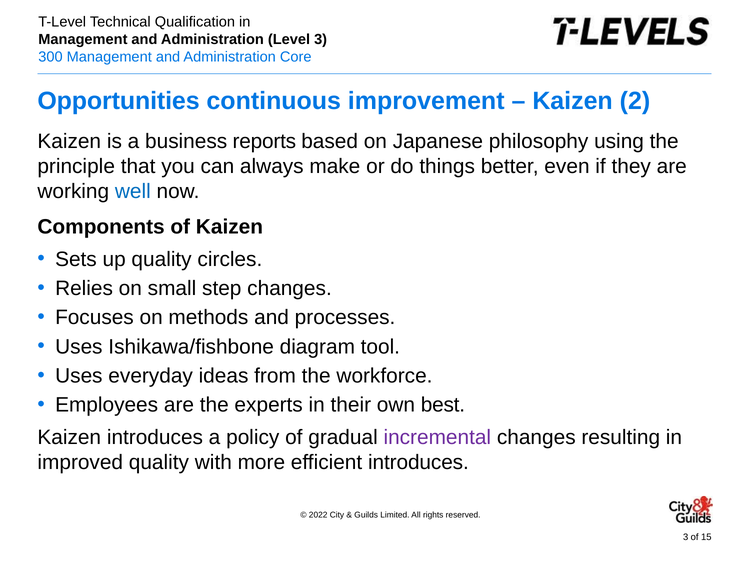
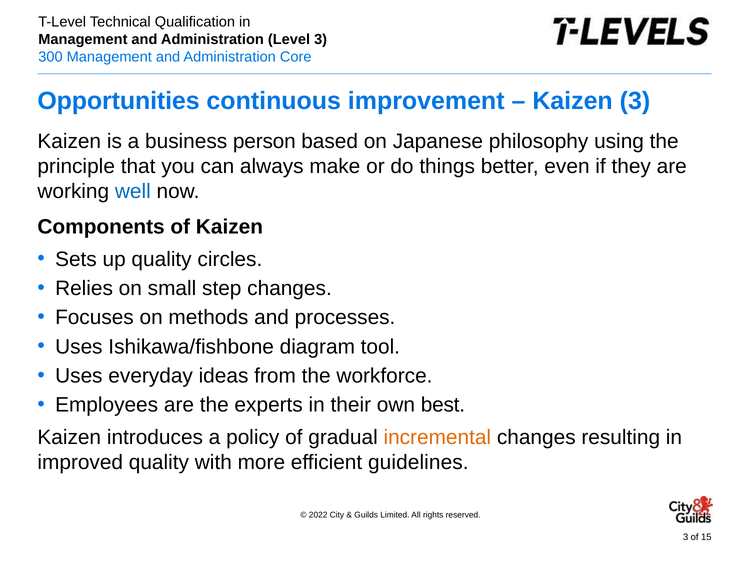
Kaizen 2: 2 -> 3
reports: reports -> person
incremental colour: purple -> orange
efficient introduces: introduces -> guidelines
